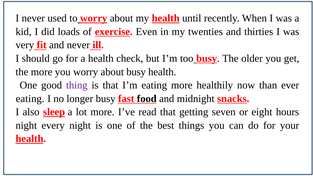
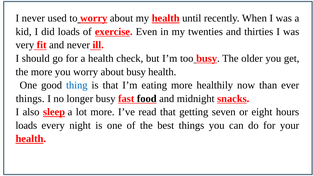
thing colour: purple -> blue
eating at (30, 99): eating -> things
night at (26, 125): night -> loads
